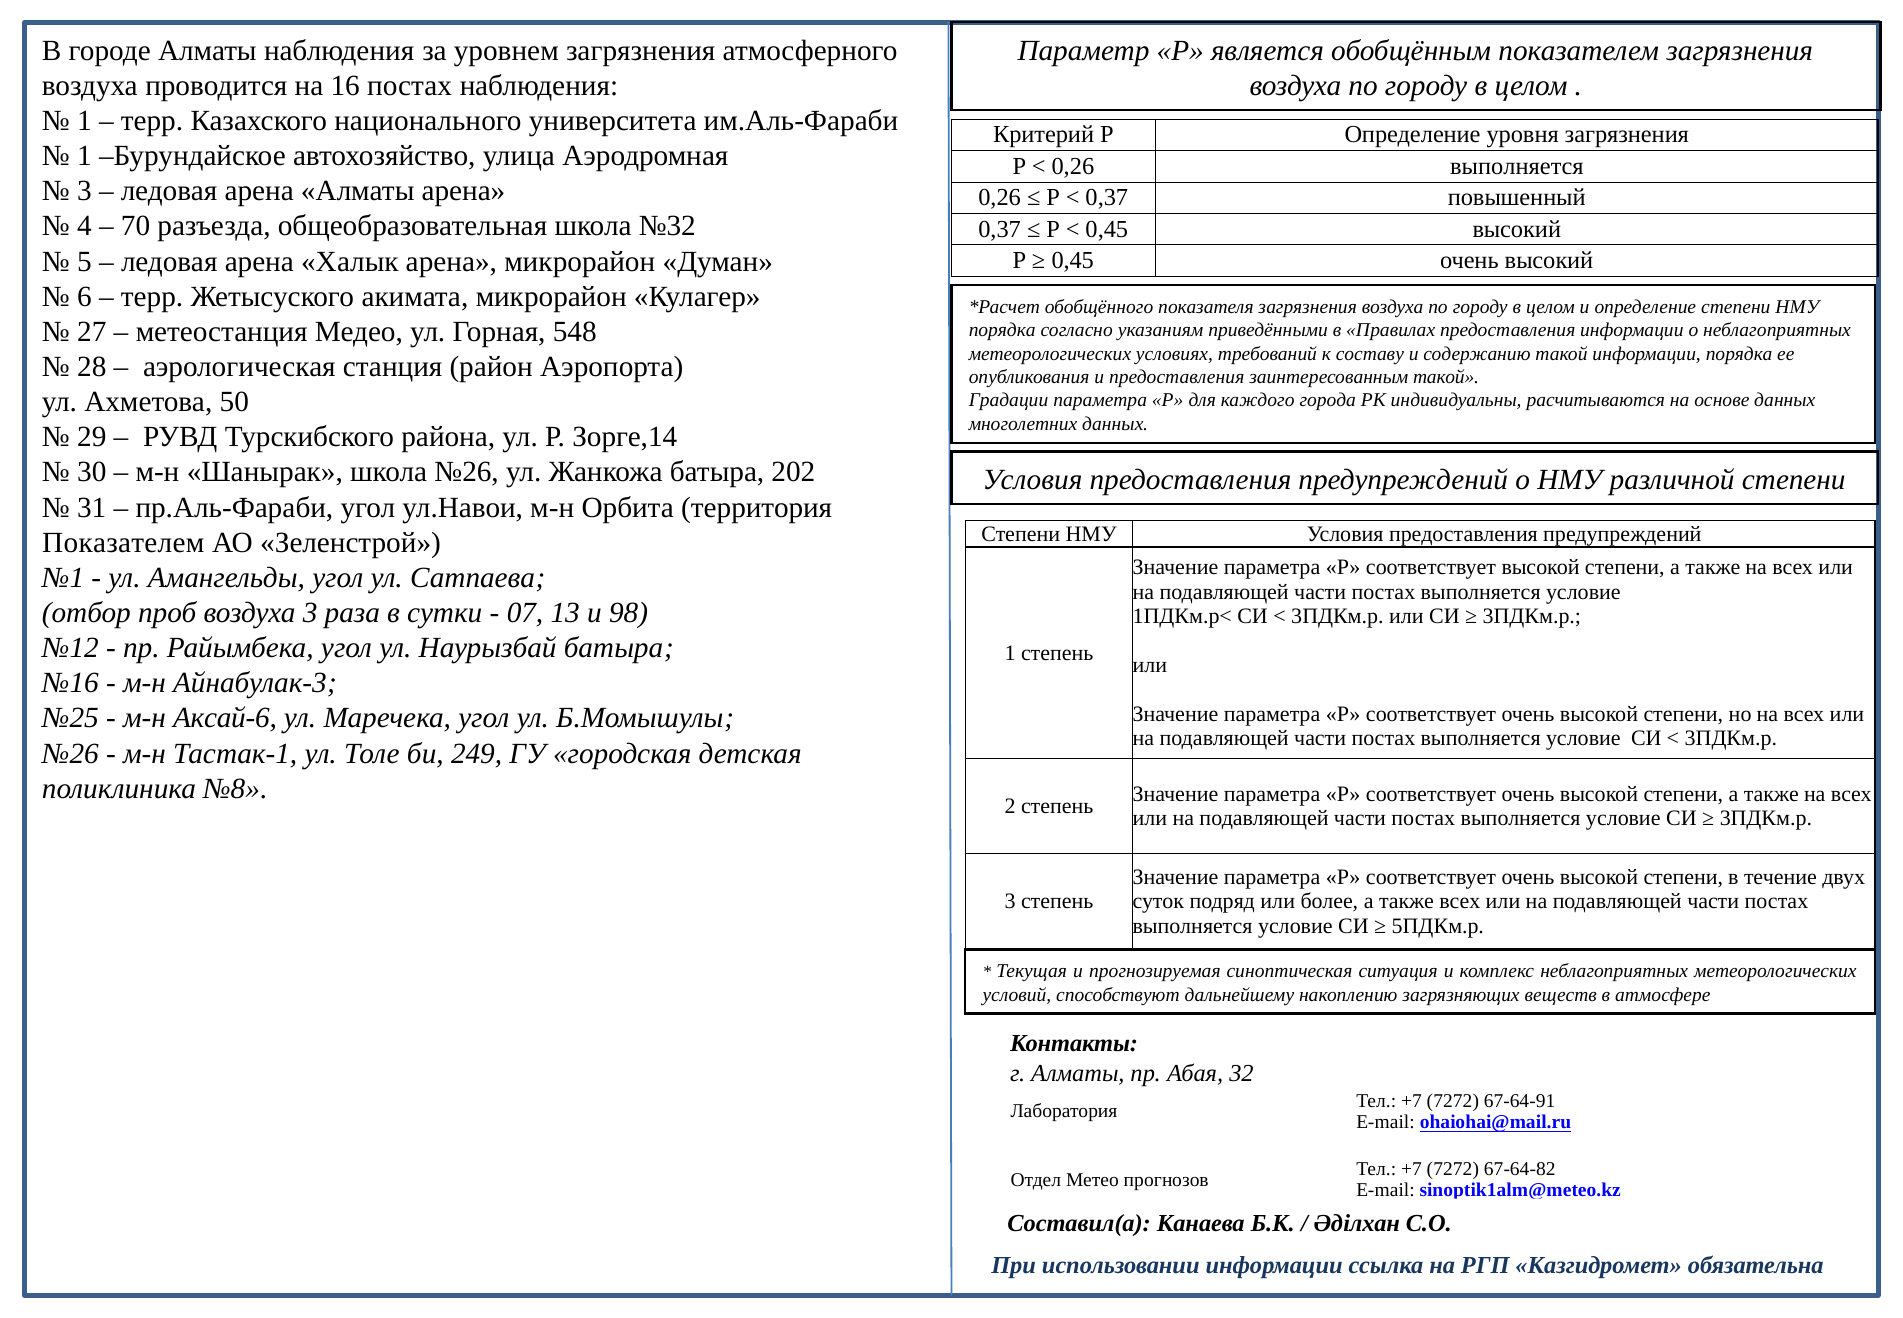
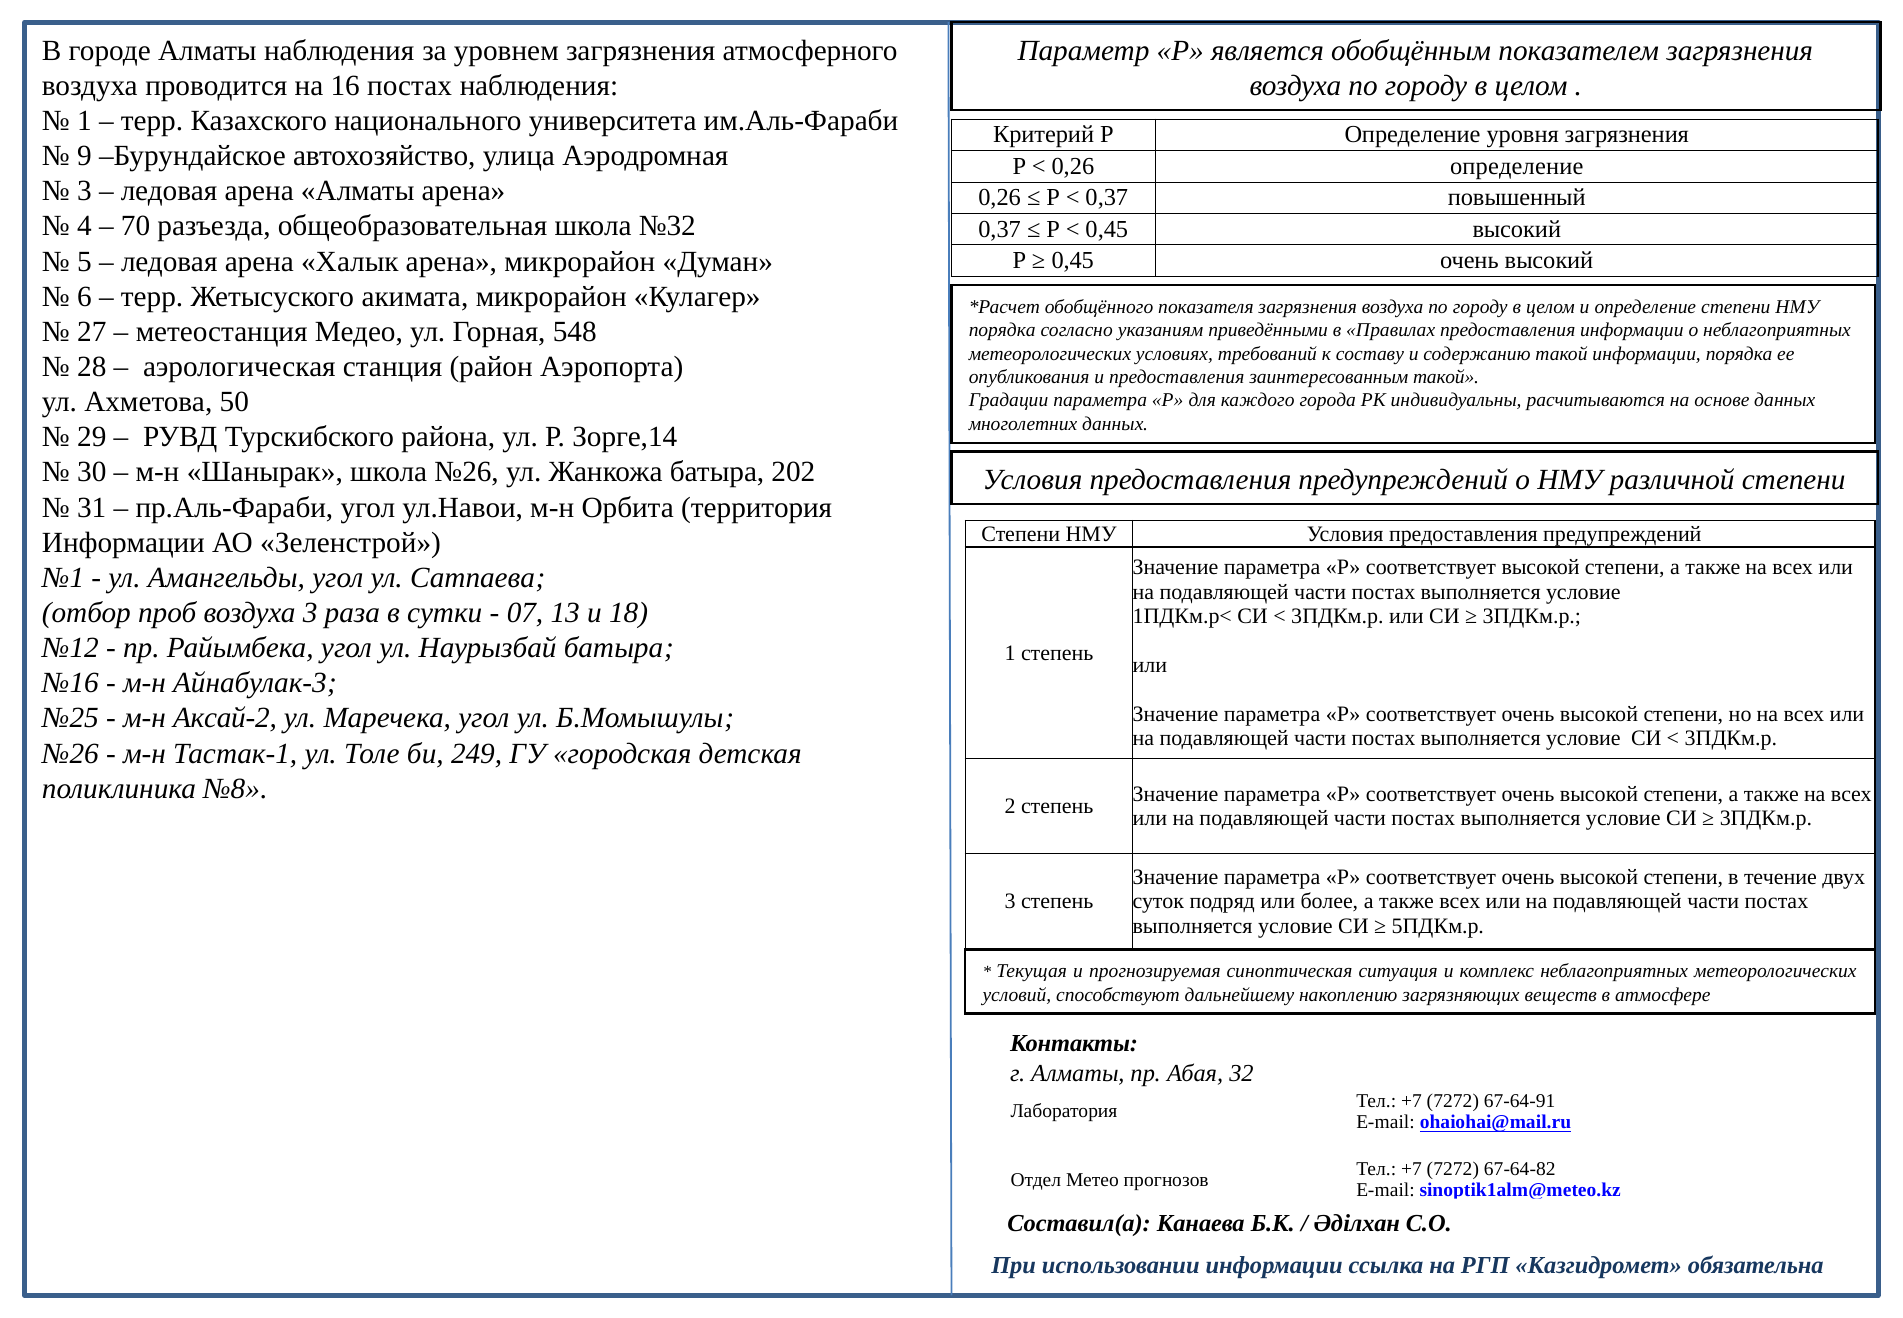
1 at (84, 156): 1 -> 9
0,26 выполняется: выполняется -> определение
Показателем at (123, 542): Показателем -> Информации
98: 98 -> 18
Аксай-6: Аксай-6 -> Аксай-2
